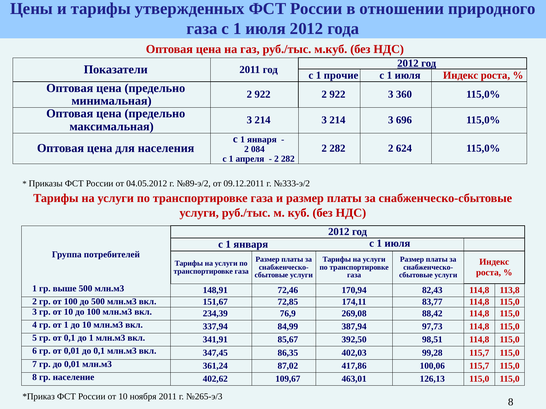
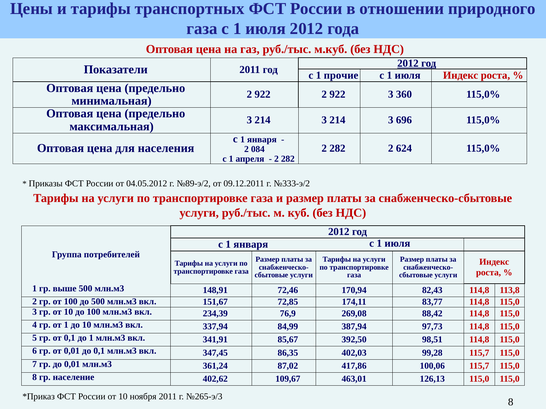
утвержденных: утвержденных -> транспортных
